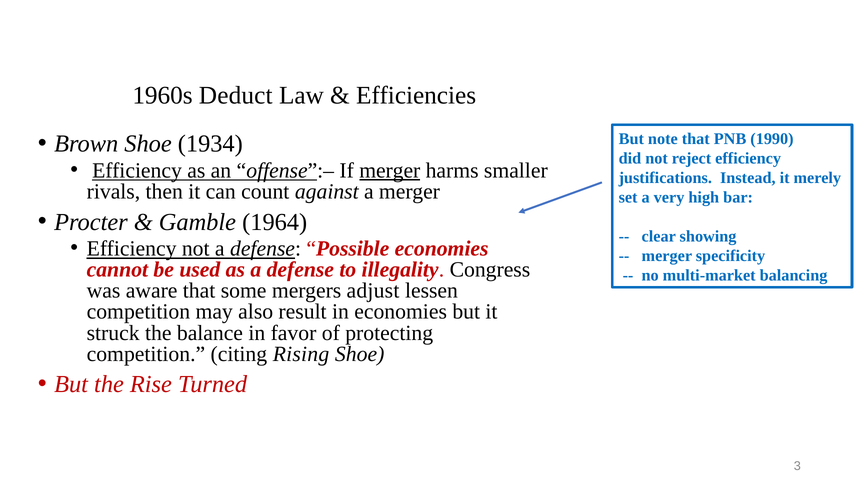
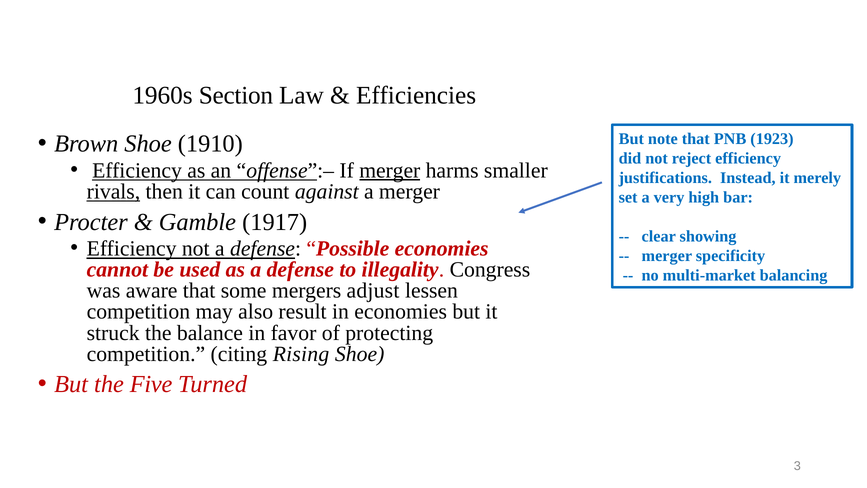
Deduct: Deduct -> Section
1934: 1934 -> 1910
1990: 1990 -> 1923
rivals underline: none -> present
1964: 1964 -> 1917
Rise: Rise -> Five
